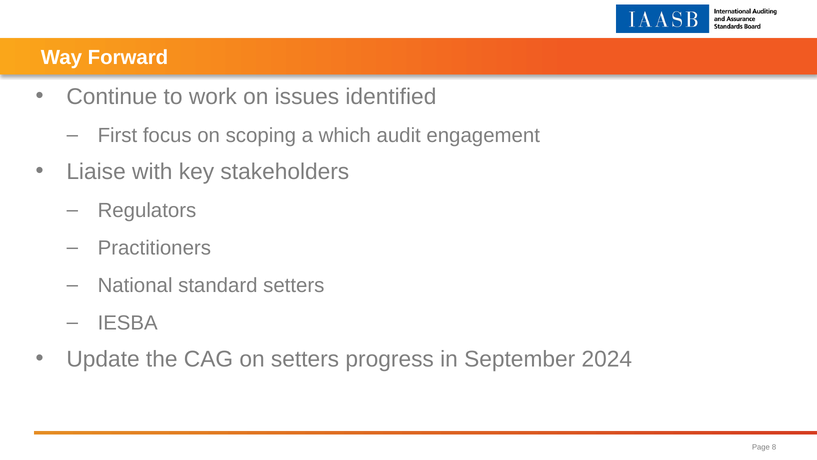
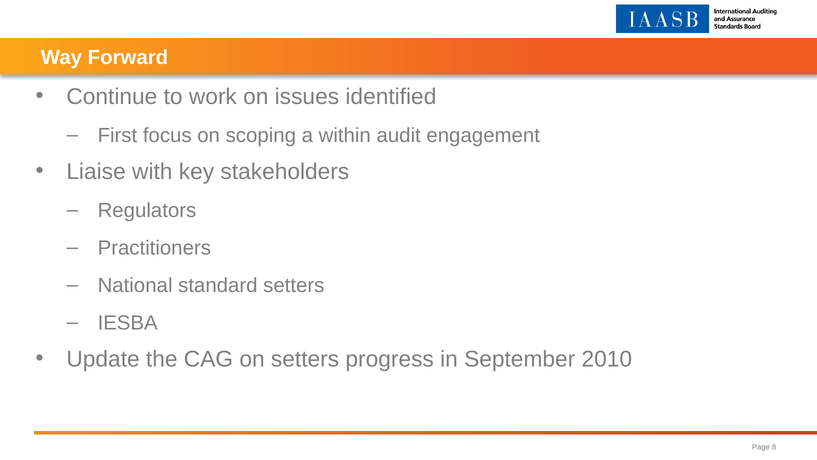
which: which -> within
2024: 2024 -> 2010
